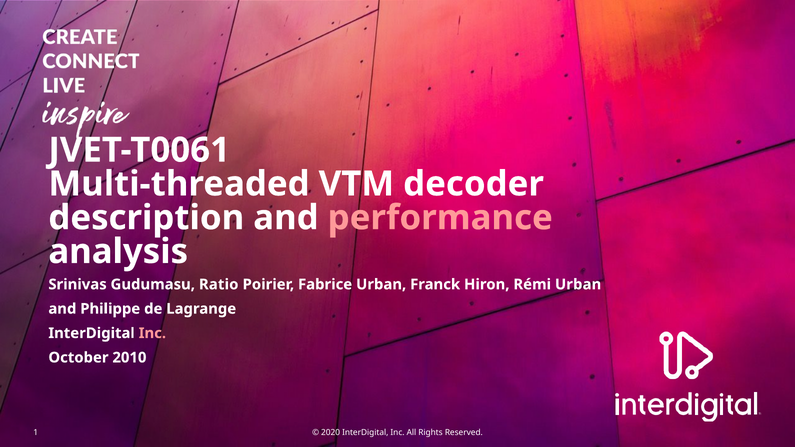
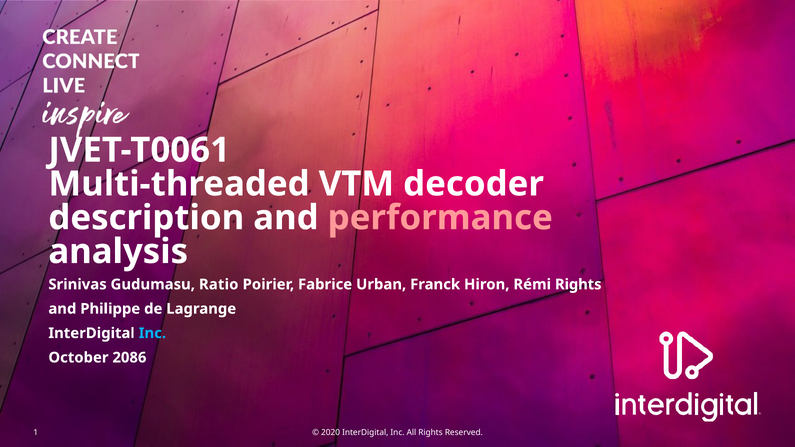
Rémi Urban: Urban -> Rights
Inc at (152, 333) colour: pink -> light blue
2010: 2010 -> 2086
